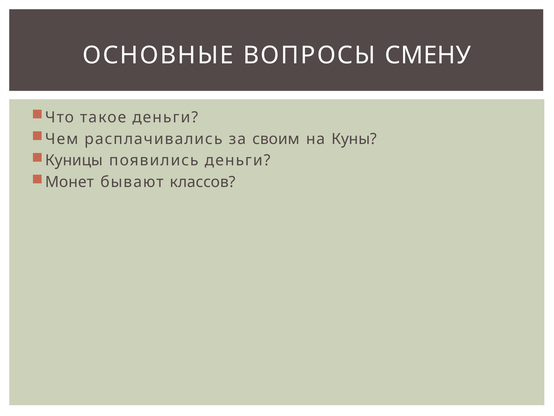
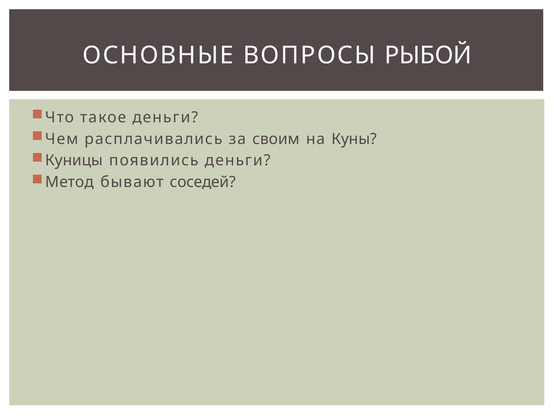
СМЕНУ: СМЕНУ -> РЫБОЙ
Монет: Монет -> Метод
классов: классов -> соседей
